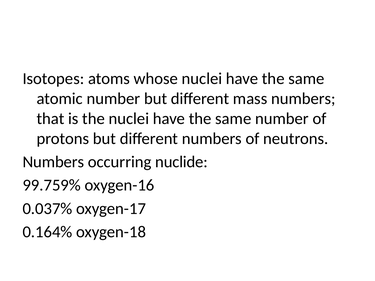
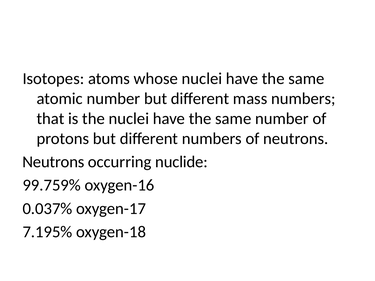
Numbers at (53, 162): Numbers -> Neutrons
0.164%: 0.164% -> 7.195%
